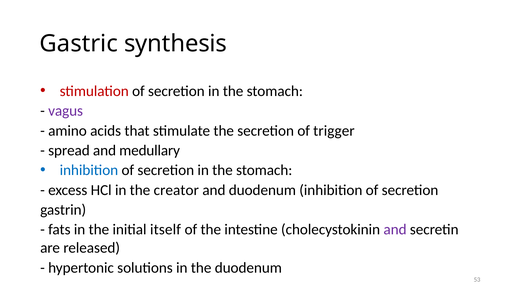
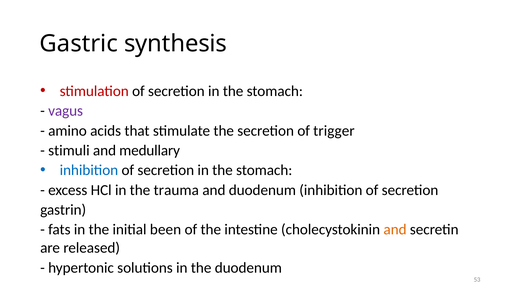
spread: spread -> stimuli
creator: creator -> trauma
itself: itself -> been
and at (395, 229) colour: purple -> orange
